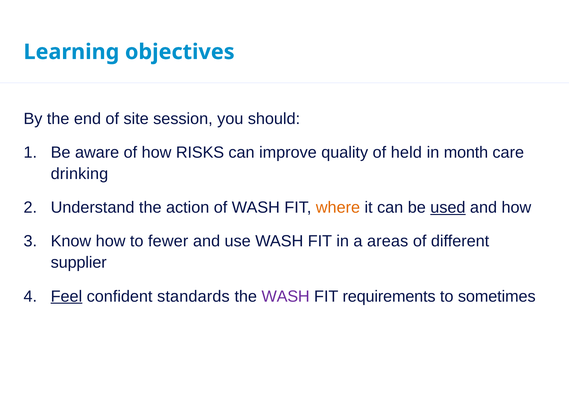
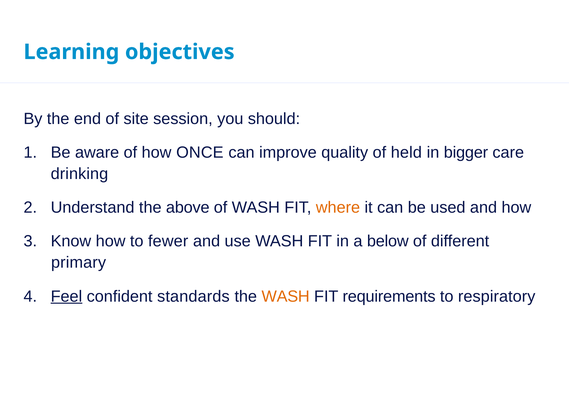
RISKS: RISKS -> ONCE
month: month -> bigger
action: action -> above
used underline: present -> none
areas: areas -> below
supplier: supplier -> primary
WASH at (286, 297) colour: purple -> orange
sometimes: sometimes -> respiratory
